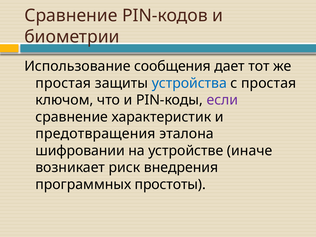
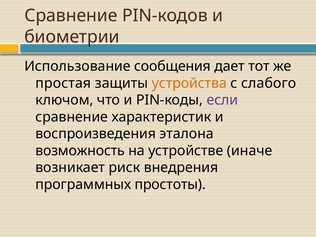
устройства colour: blue -> orange
с простая: простая -> слабого
предотвращения: предотвращения -> воспроизведения
шифровании: шифровании -> возможность
